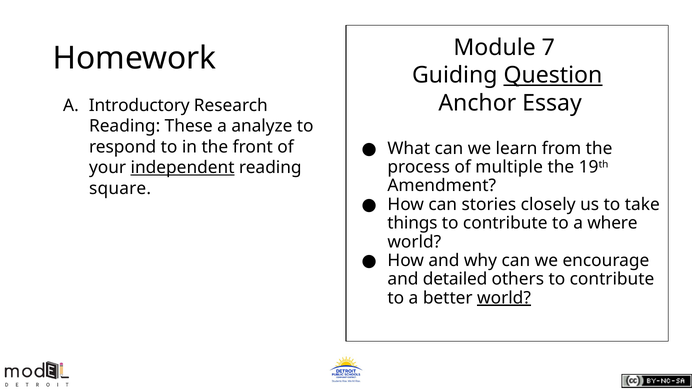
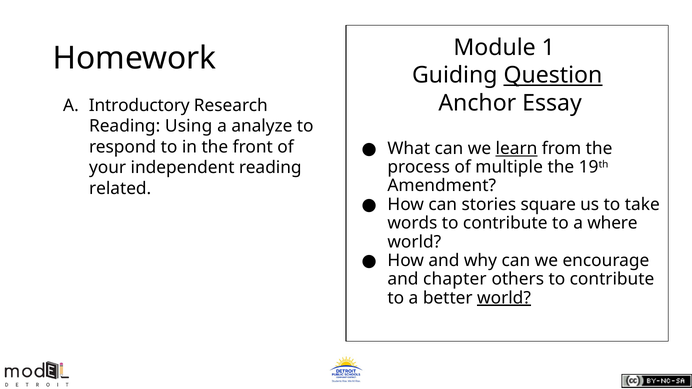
7: 7 -> 1
These: These -> Using
learn underline: none -> present
independent underline: present -> none
square: square -> related
closely: closely -> square
things: things -> words
detailed: detailed -> chapter
